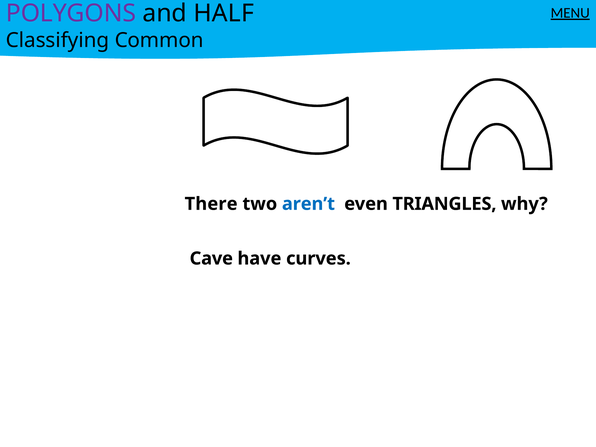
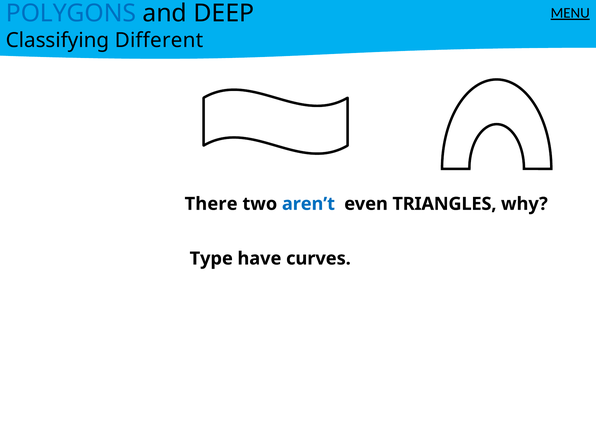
POLYGONS colour: purple -> blue
HALF: HALF -> DEEP
Common: Common -> Different
Cave: Cave -> Type
